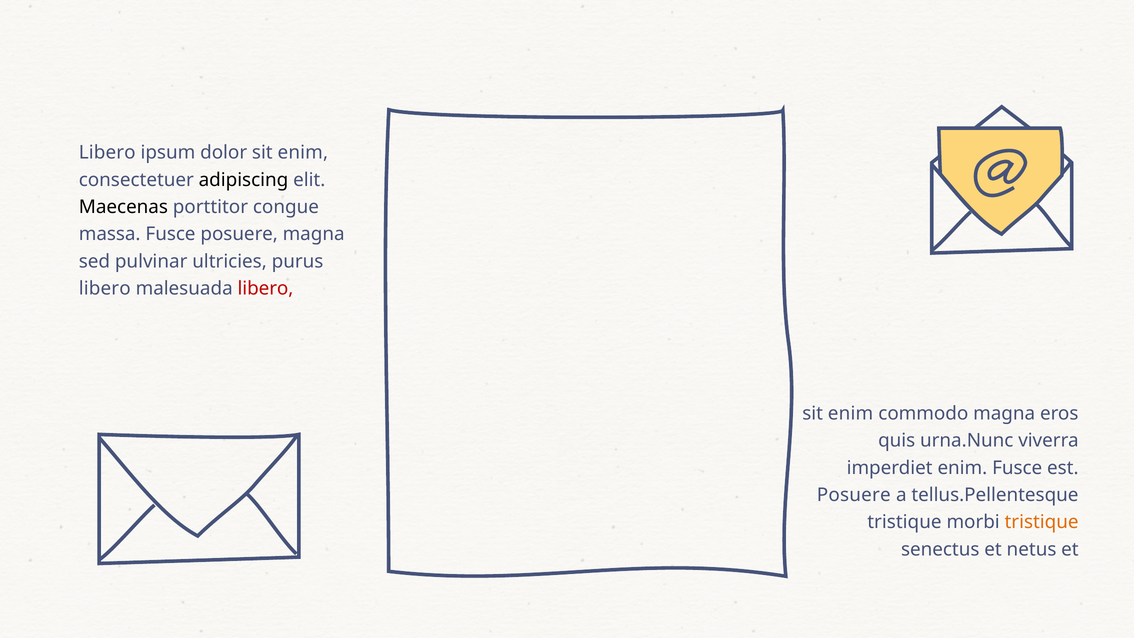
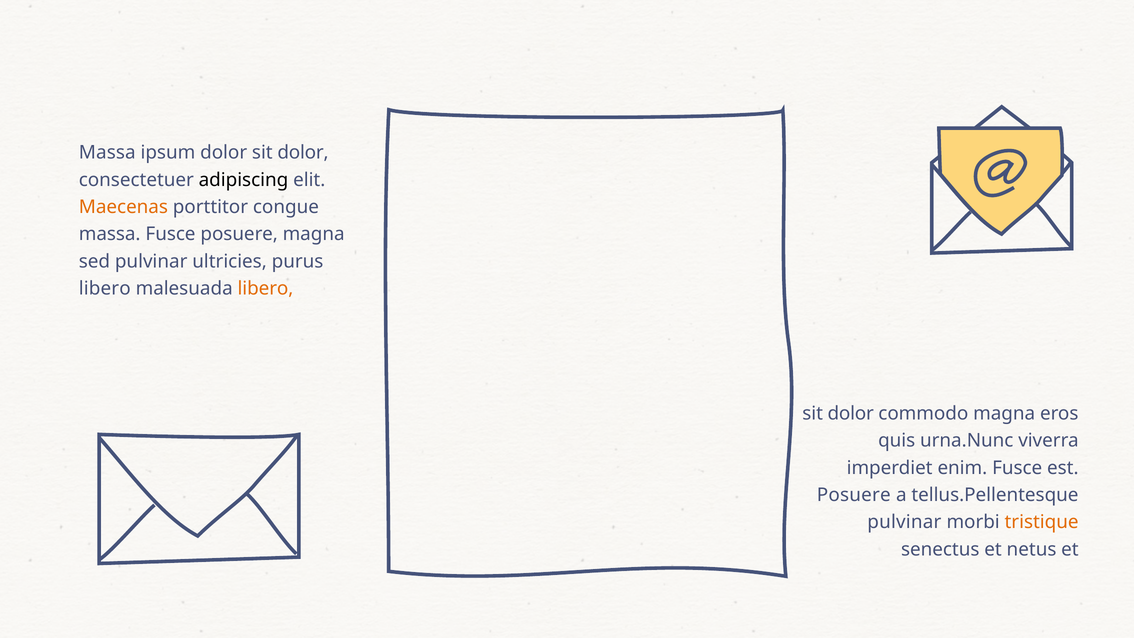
Libero at (107, 153): Libero -> Massa
dolor sit enim: enim -> dolor
Maecenas colour: black -> orange
libero at (265, 288) colour: red -> orange
enim at (851, 413): enim -> dolor
tristique at (904, 522): tristique -> pulvinar
